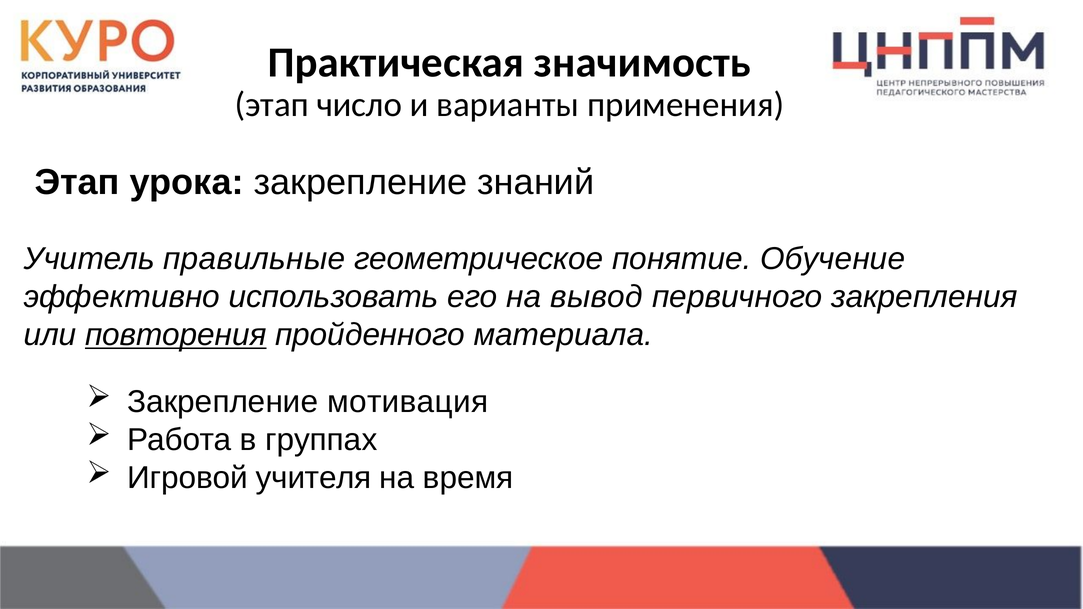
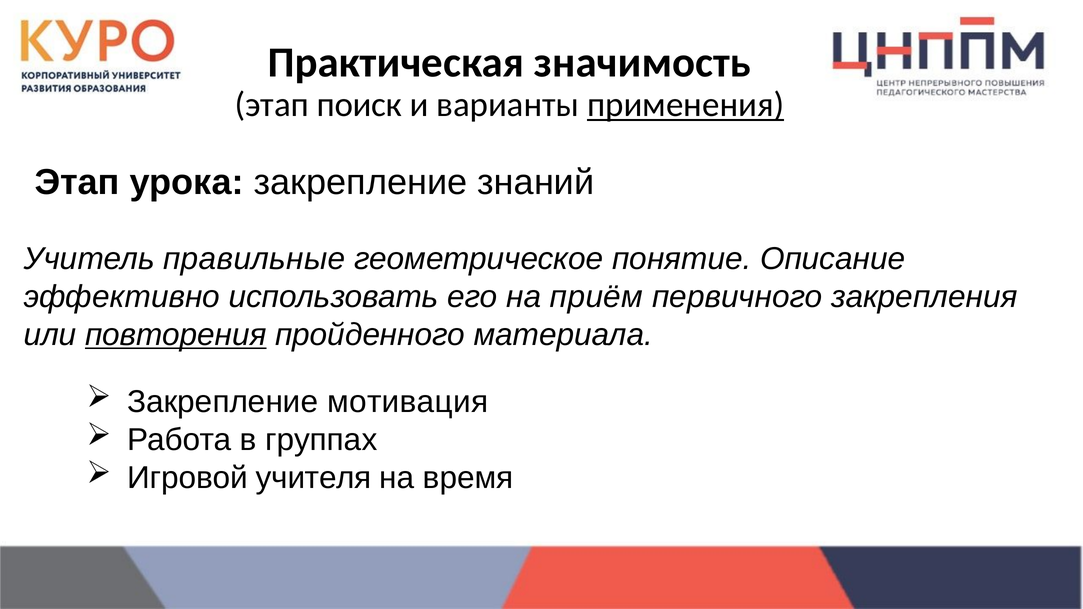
число: число -> поиск
применения underline: none -> present
Обучение: Обучение -> Описание
вывод: вывод -> приём
